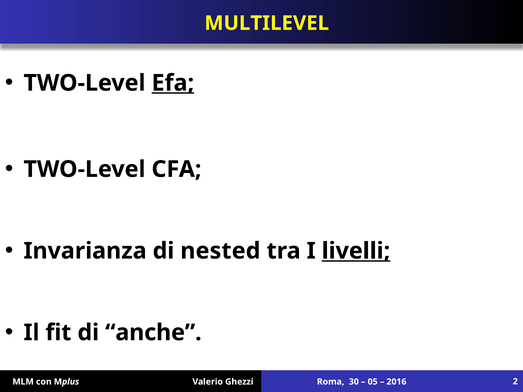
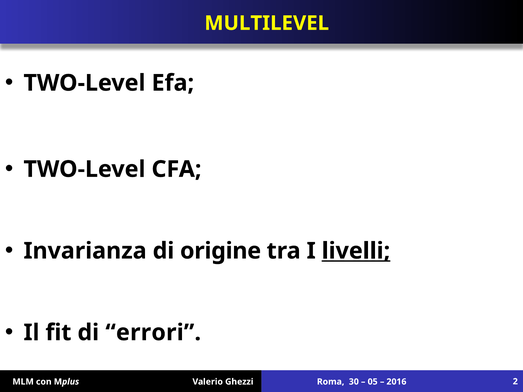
Efa underline: present -> none
nested: nested -> origine
anche: anche -> errori
